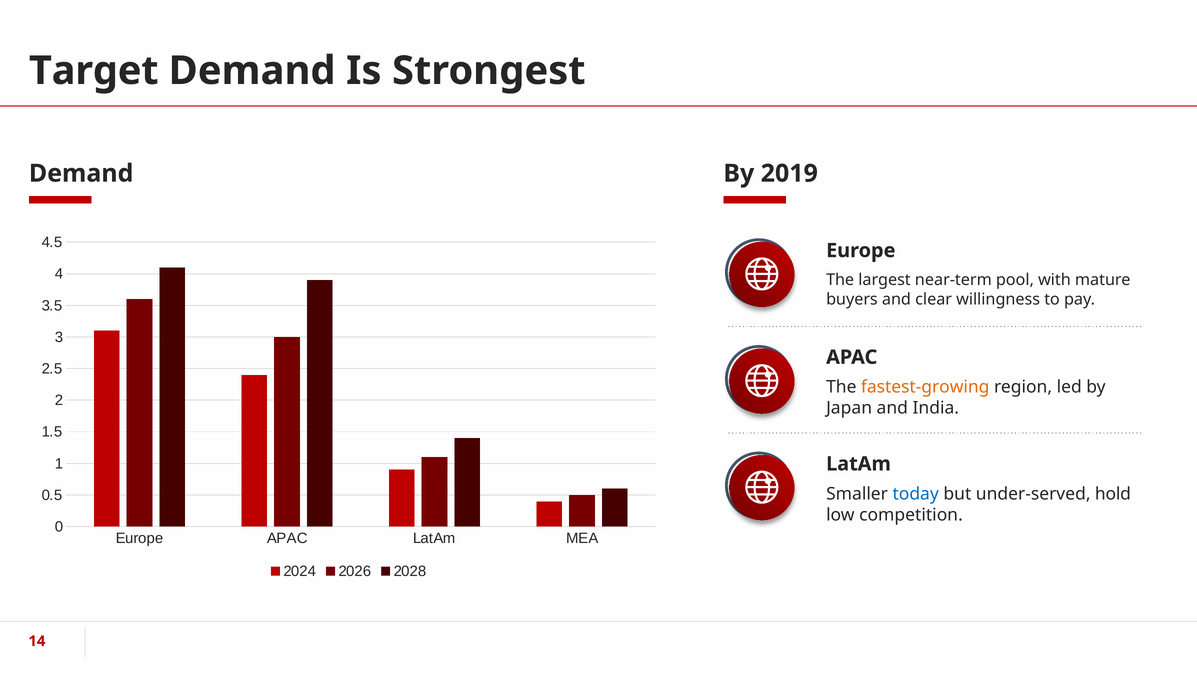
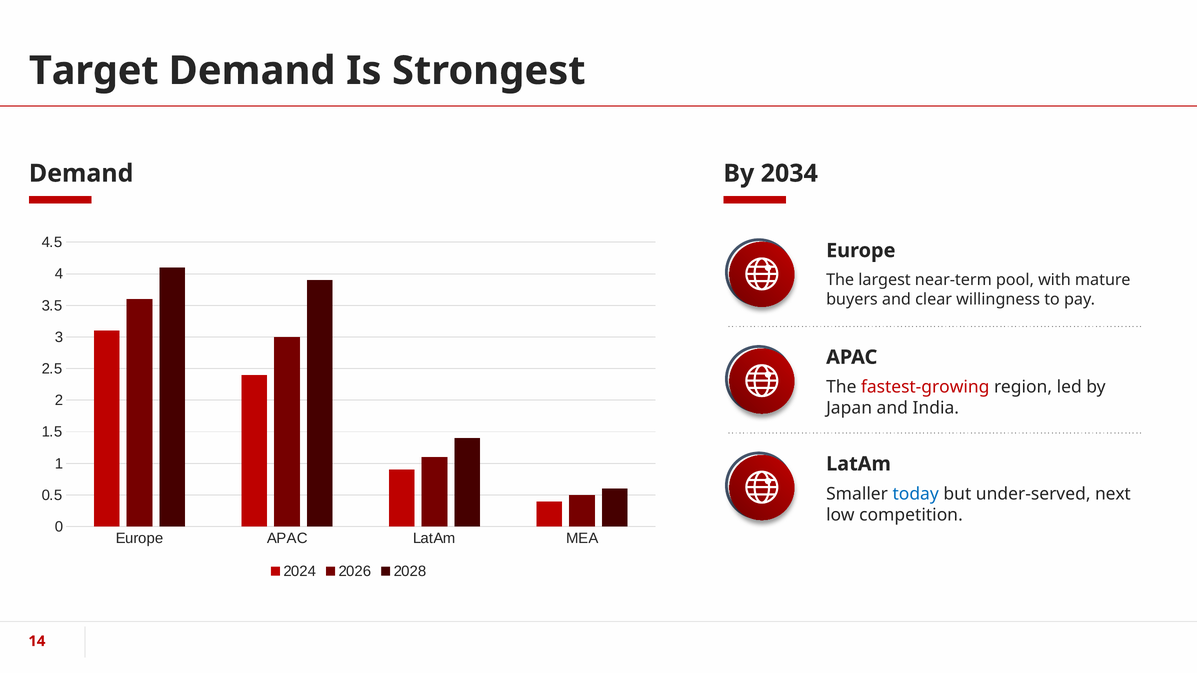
2019: 2019 -> 2034
fastest-growing colour: orange -> red
hold: hold -> next
